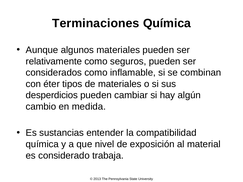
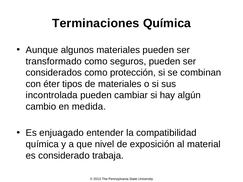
relativamente: relativamente -> transformado
inflamable: inflamable -> protección
desperdicios: desperdicios -> incontrolada
sustancias: sustancias -> enjuagado
